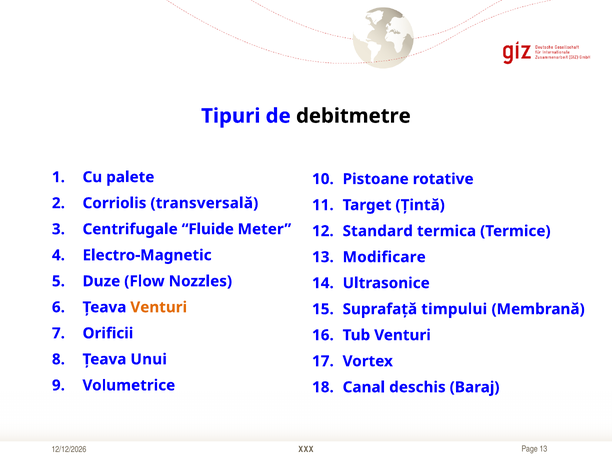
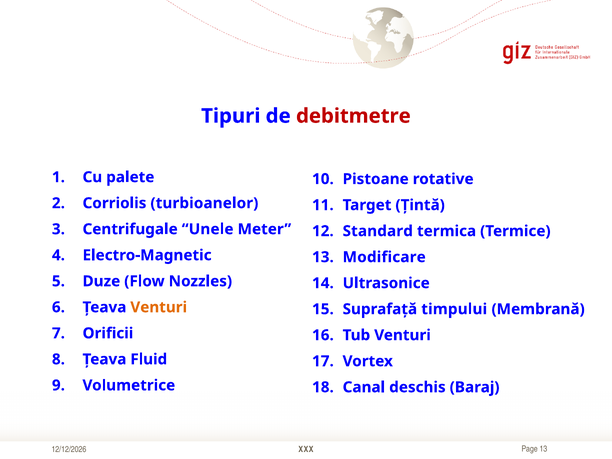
debitmetre colour: black -> red
transversală: transversală -> turbioanelor
Fluide: Fluide -> Unele
Unui: Unui -> Fluid
